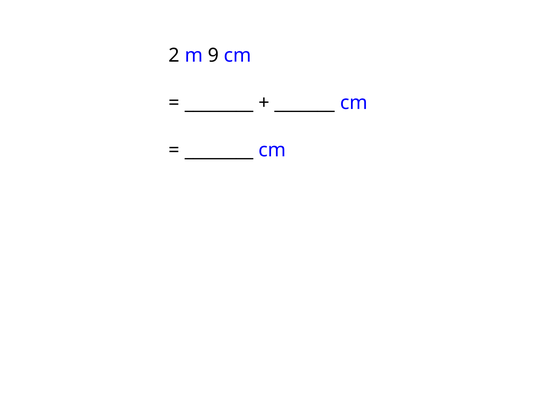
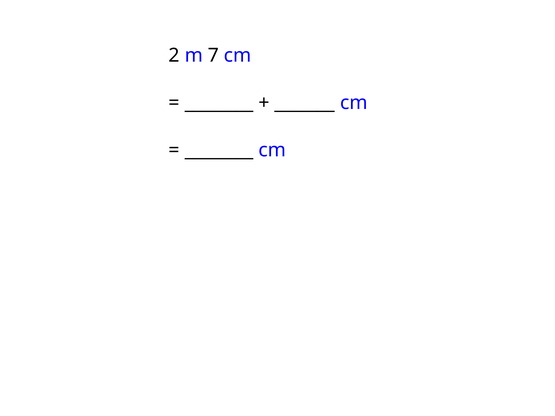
9: 9 -> 7
